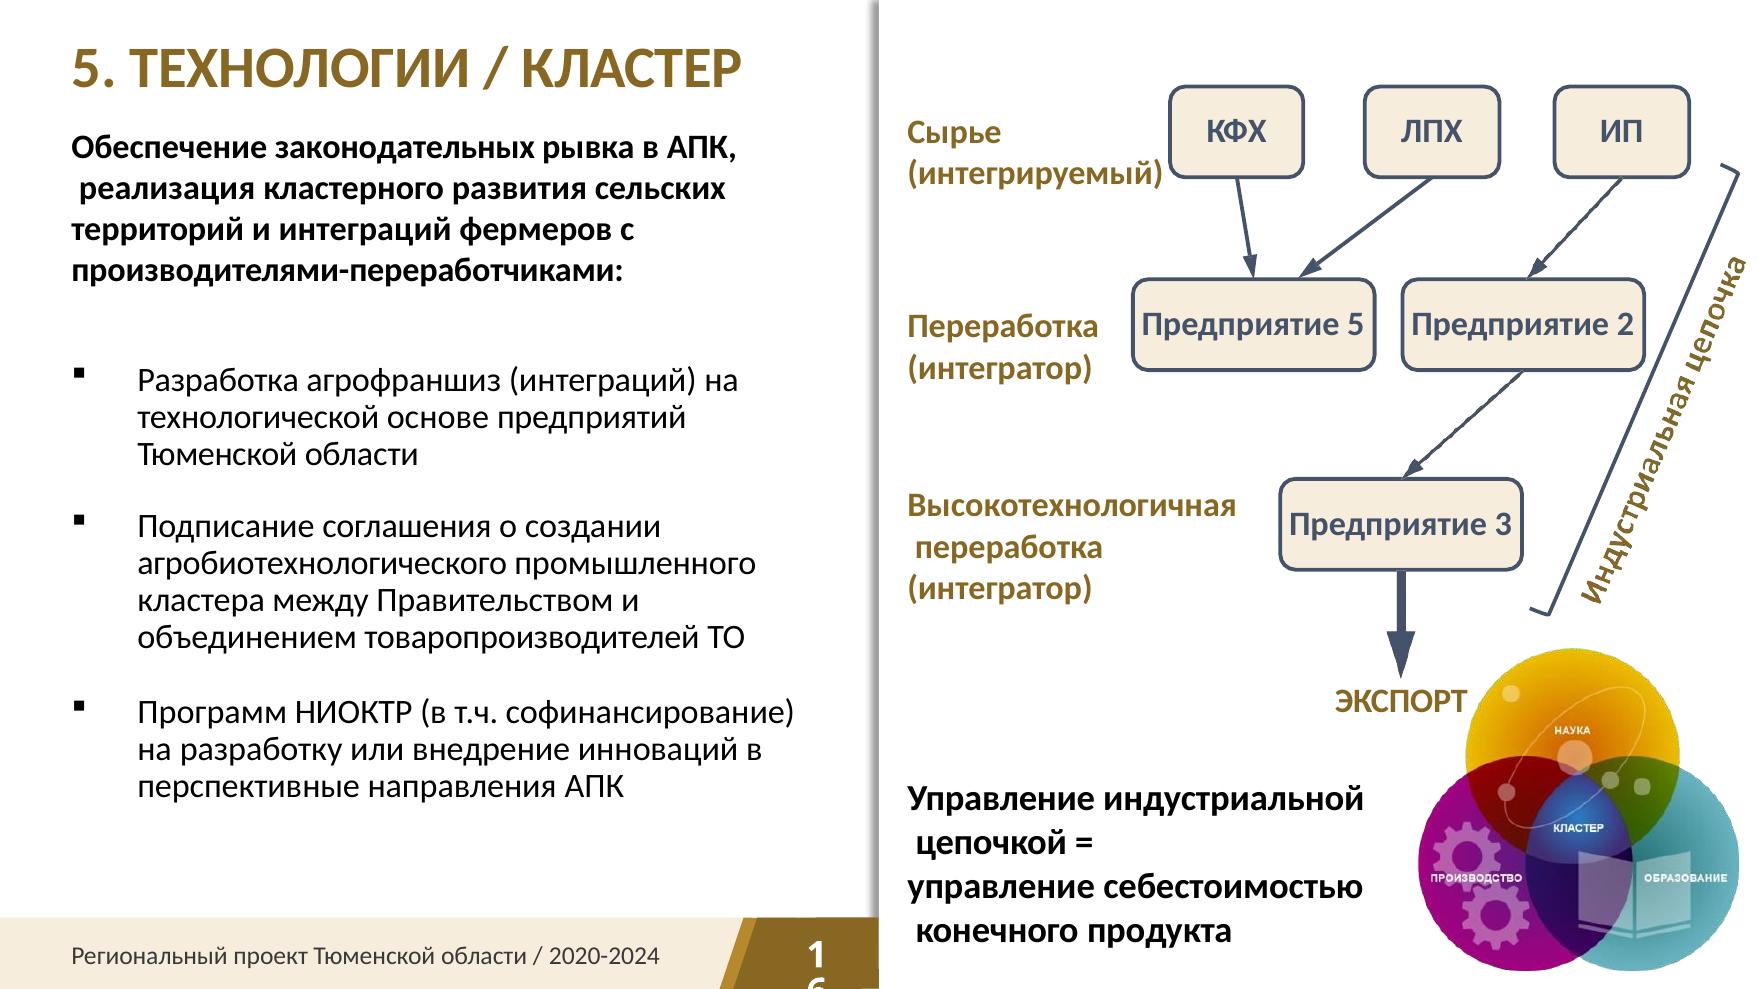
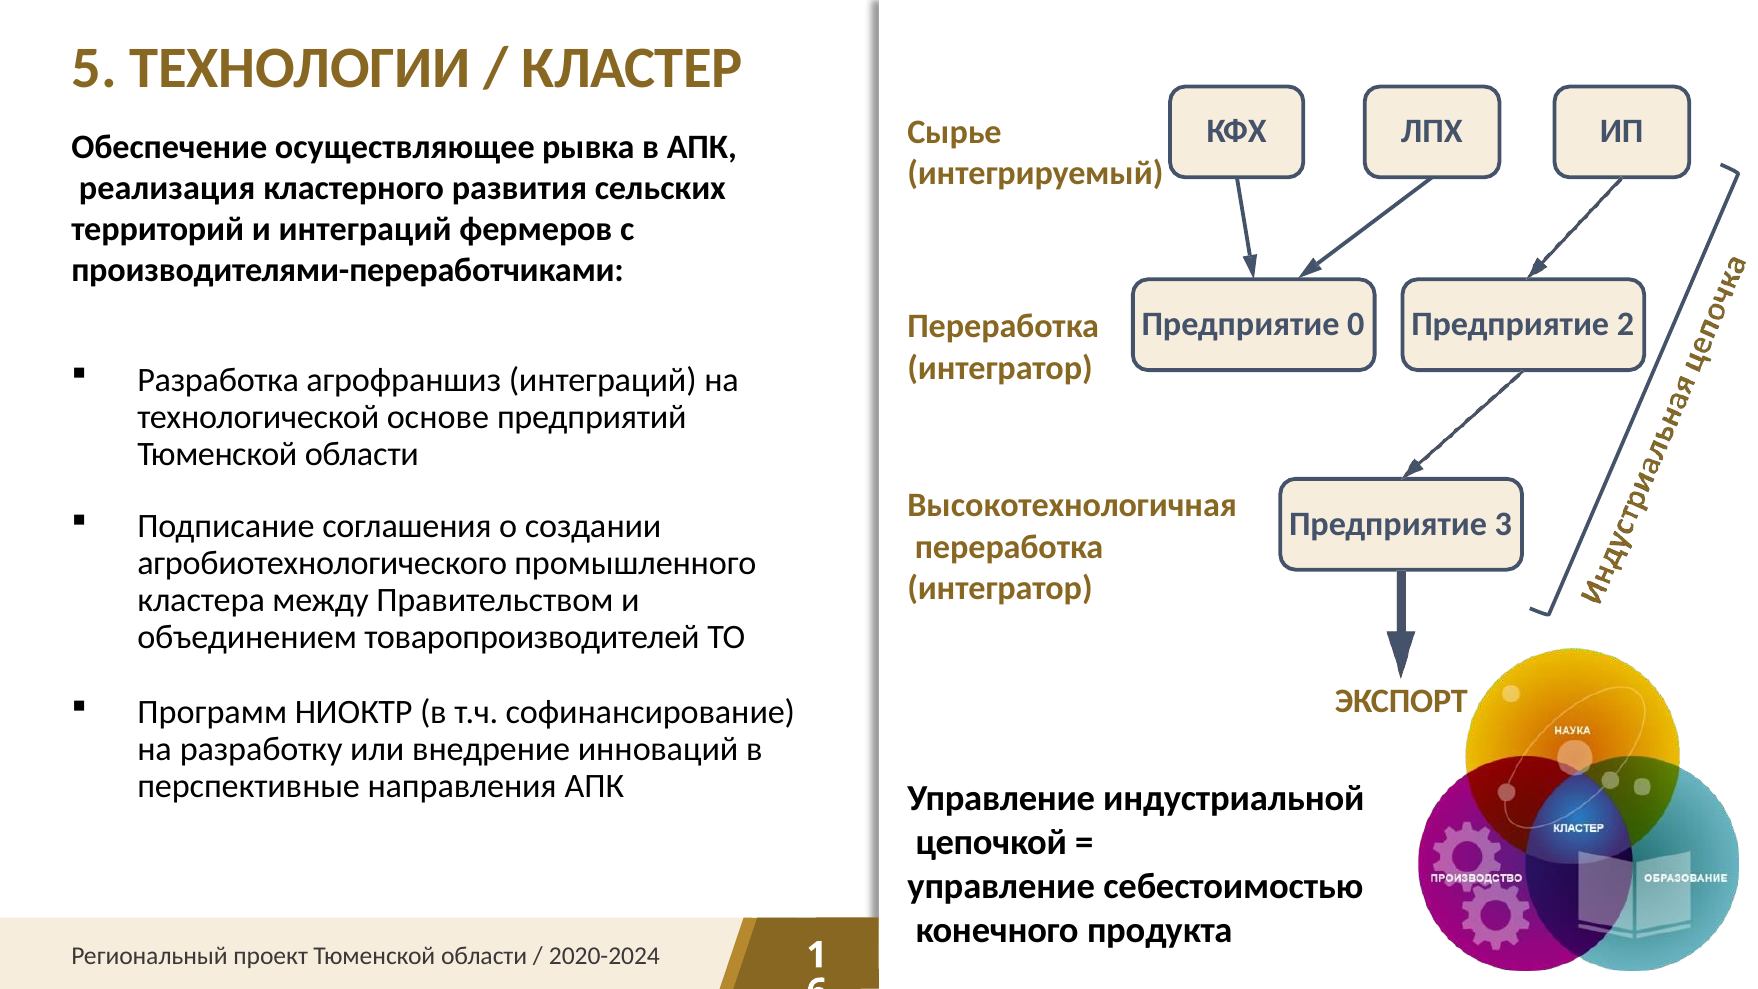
законодательных: законодательных -> осуществляющее
Предприятие 5: 5 -> 0
